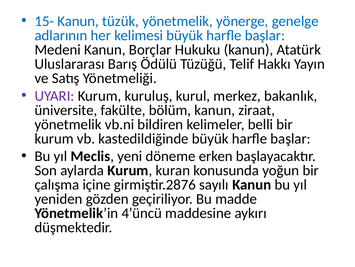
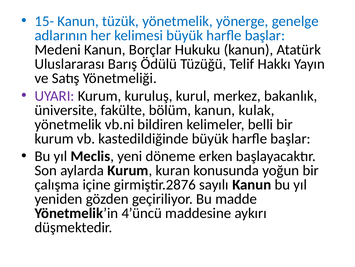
ziraat: ziraat -> kulak
